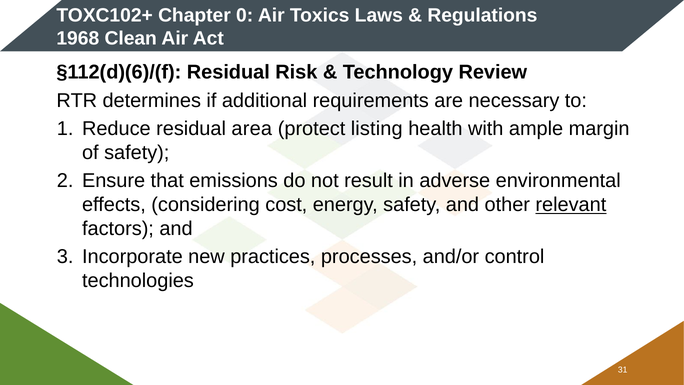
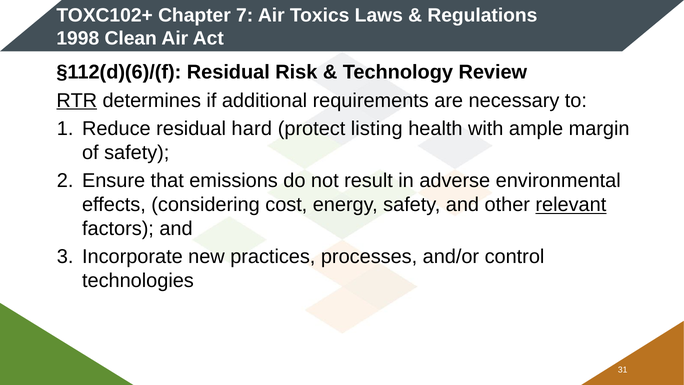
0: 0 -> 7
1968: 1968 -> 1998
RTR underline: none -> present
area: area -> hard
